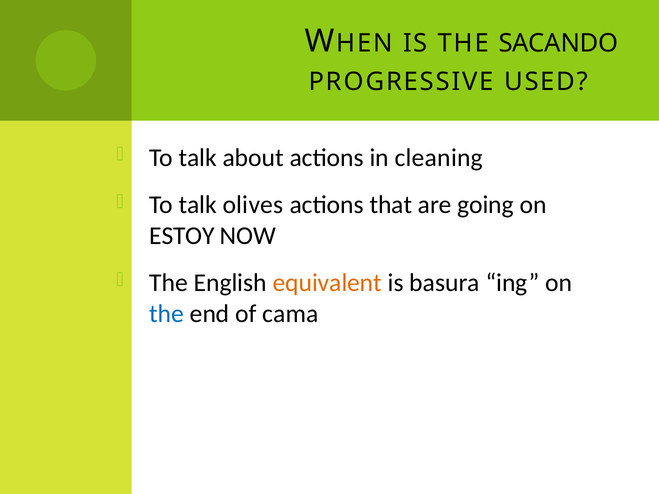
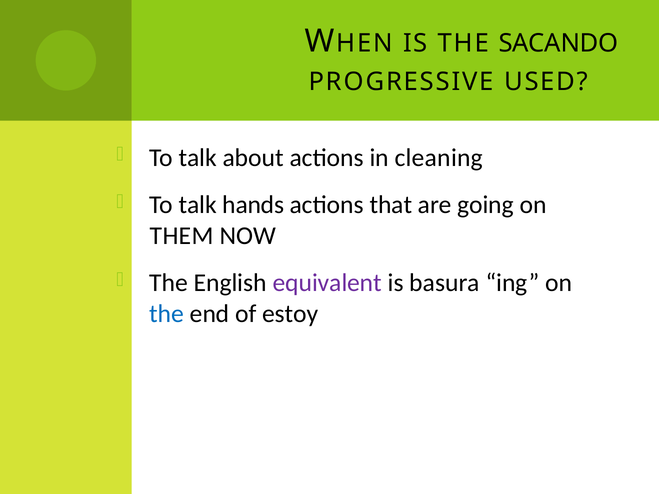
olives: olives -> hands
ESTOY: ESTOY -> THEM
equivalent colour: orange -> purple
cama: cama -> estoy
